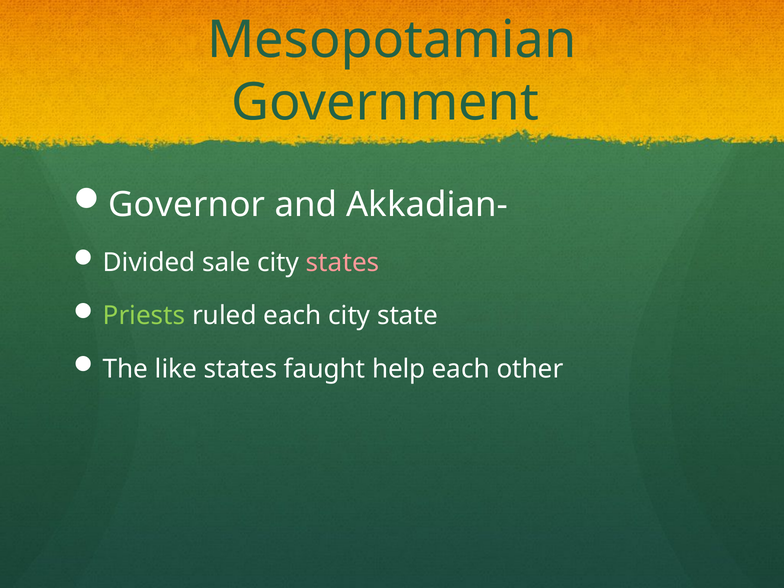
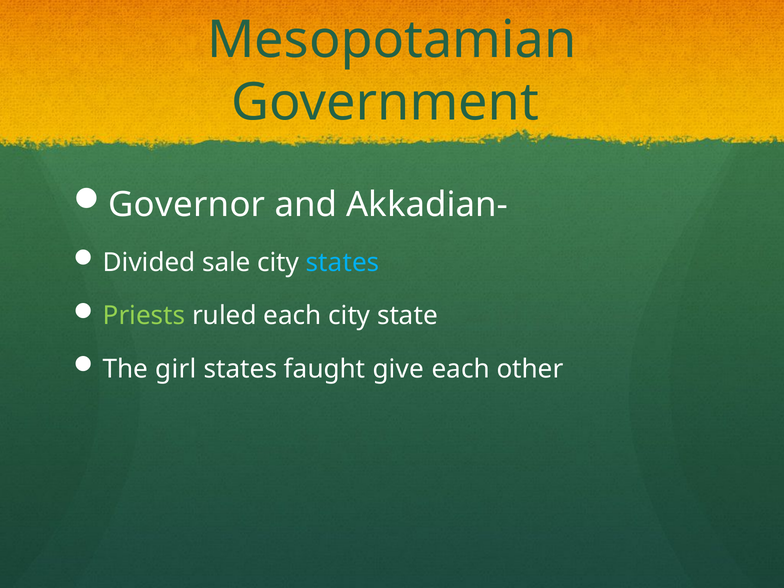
states at (343, 263) colour: pink -> light blue
like: like -> girl
help: help -> give
